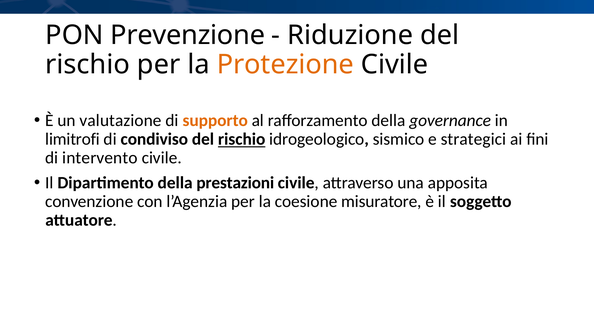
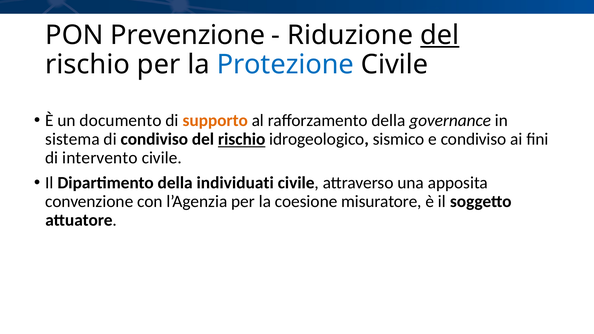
del at (440, 35) underline: none -> present
Protezione colour: orange -> blue
valutazione: valutazione -> documento
limitrofi: limitrofi -> sistema
e strategici: strategici -> condiviso
prestazioni: prestazioni -> individuati
